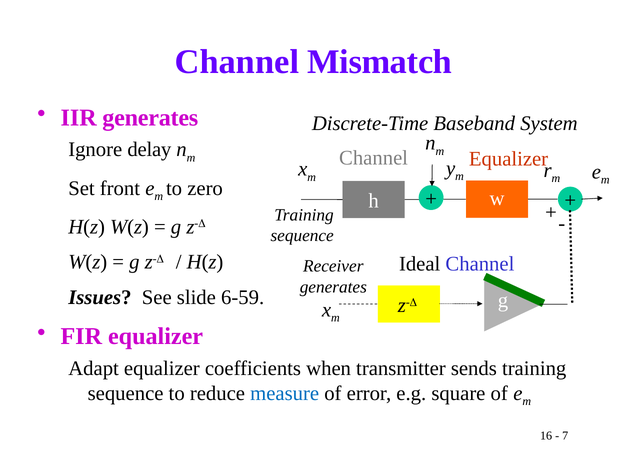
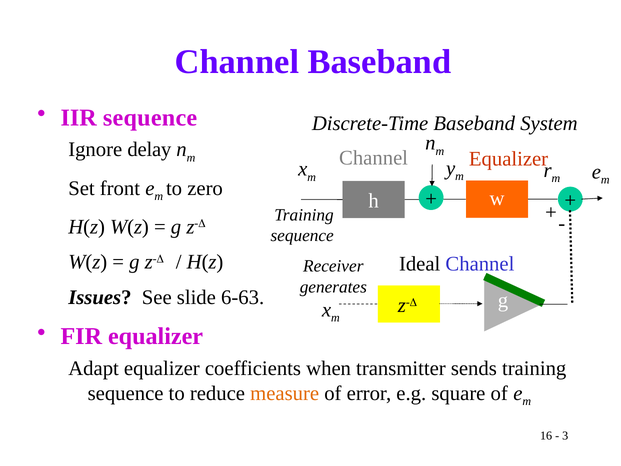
Channel Mismatch: Mismatch -> Baseband
IIR generates: generates -> sequence
6-59: 6-59 -> 6-63
measure colour: blue -> orange
7: 7 -> 3
